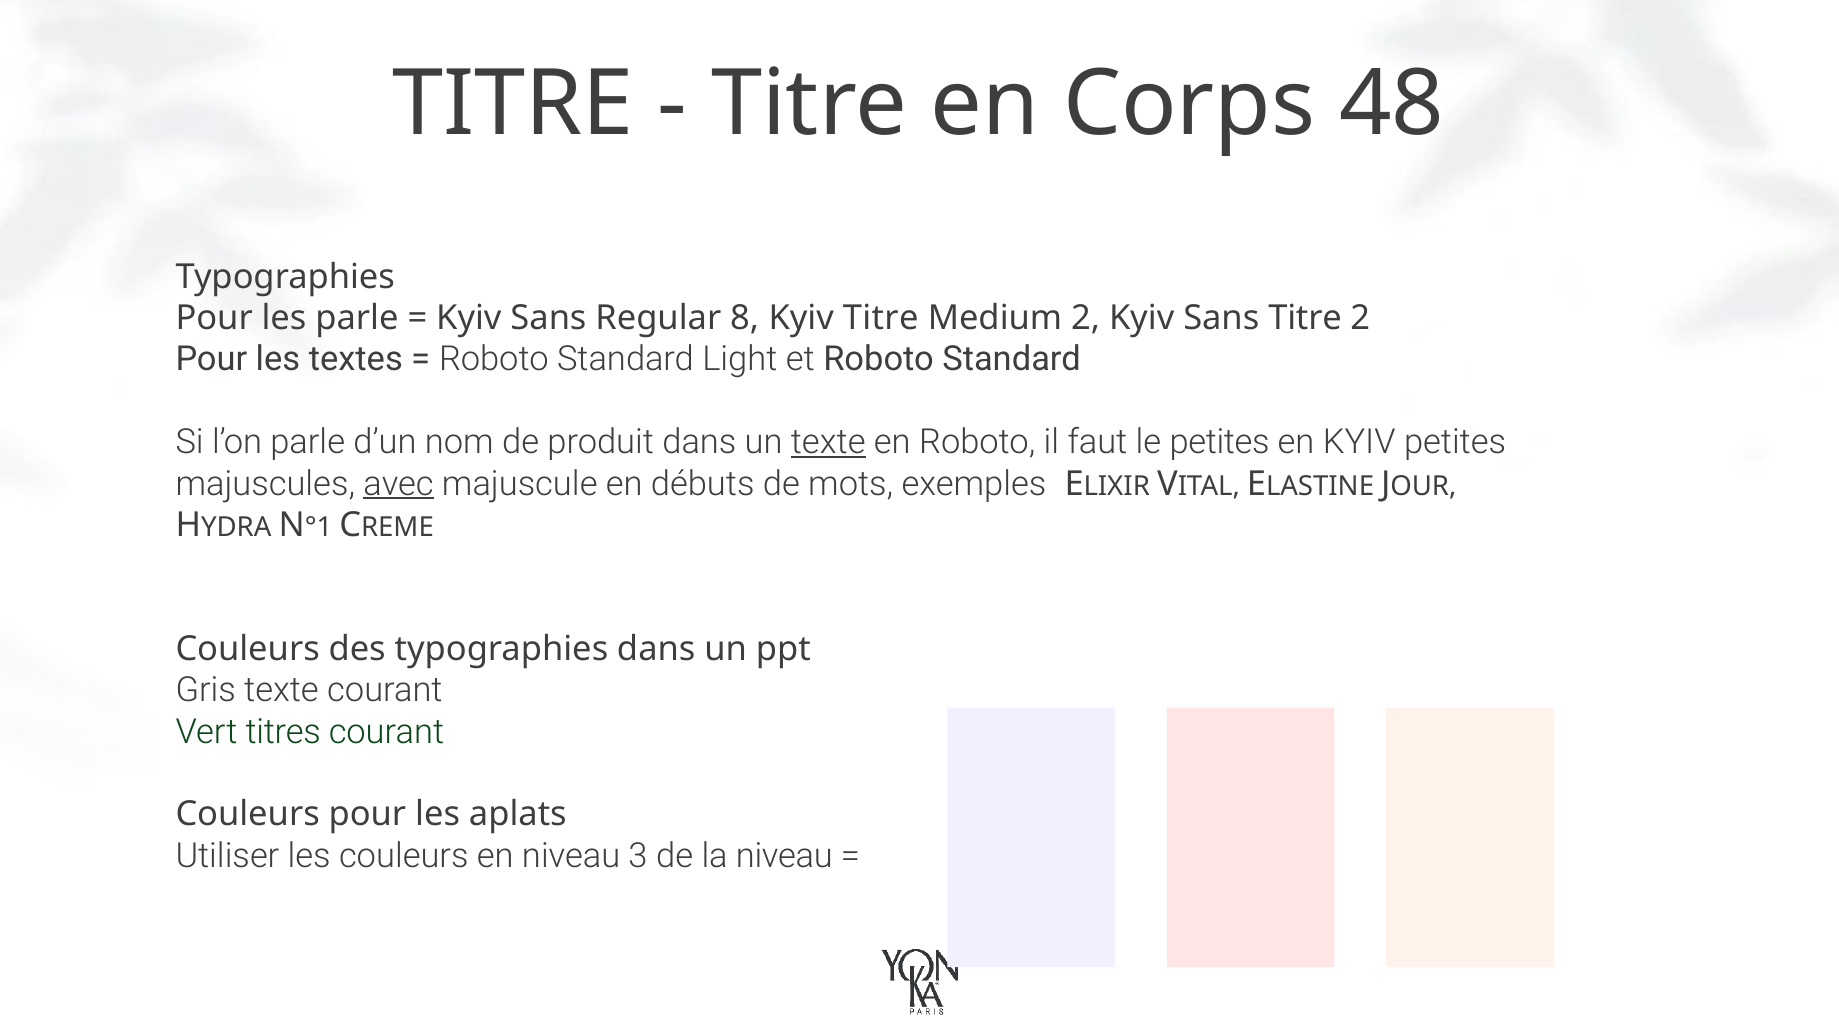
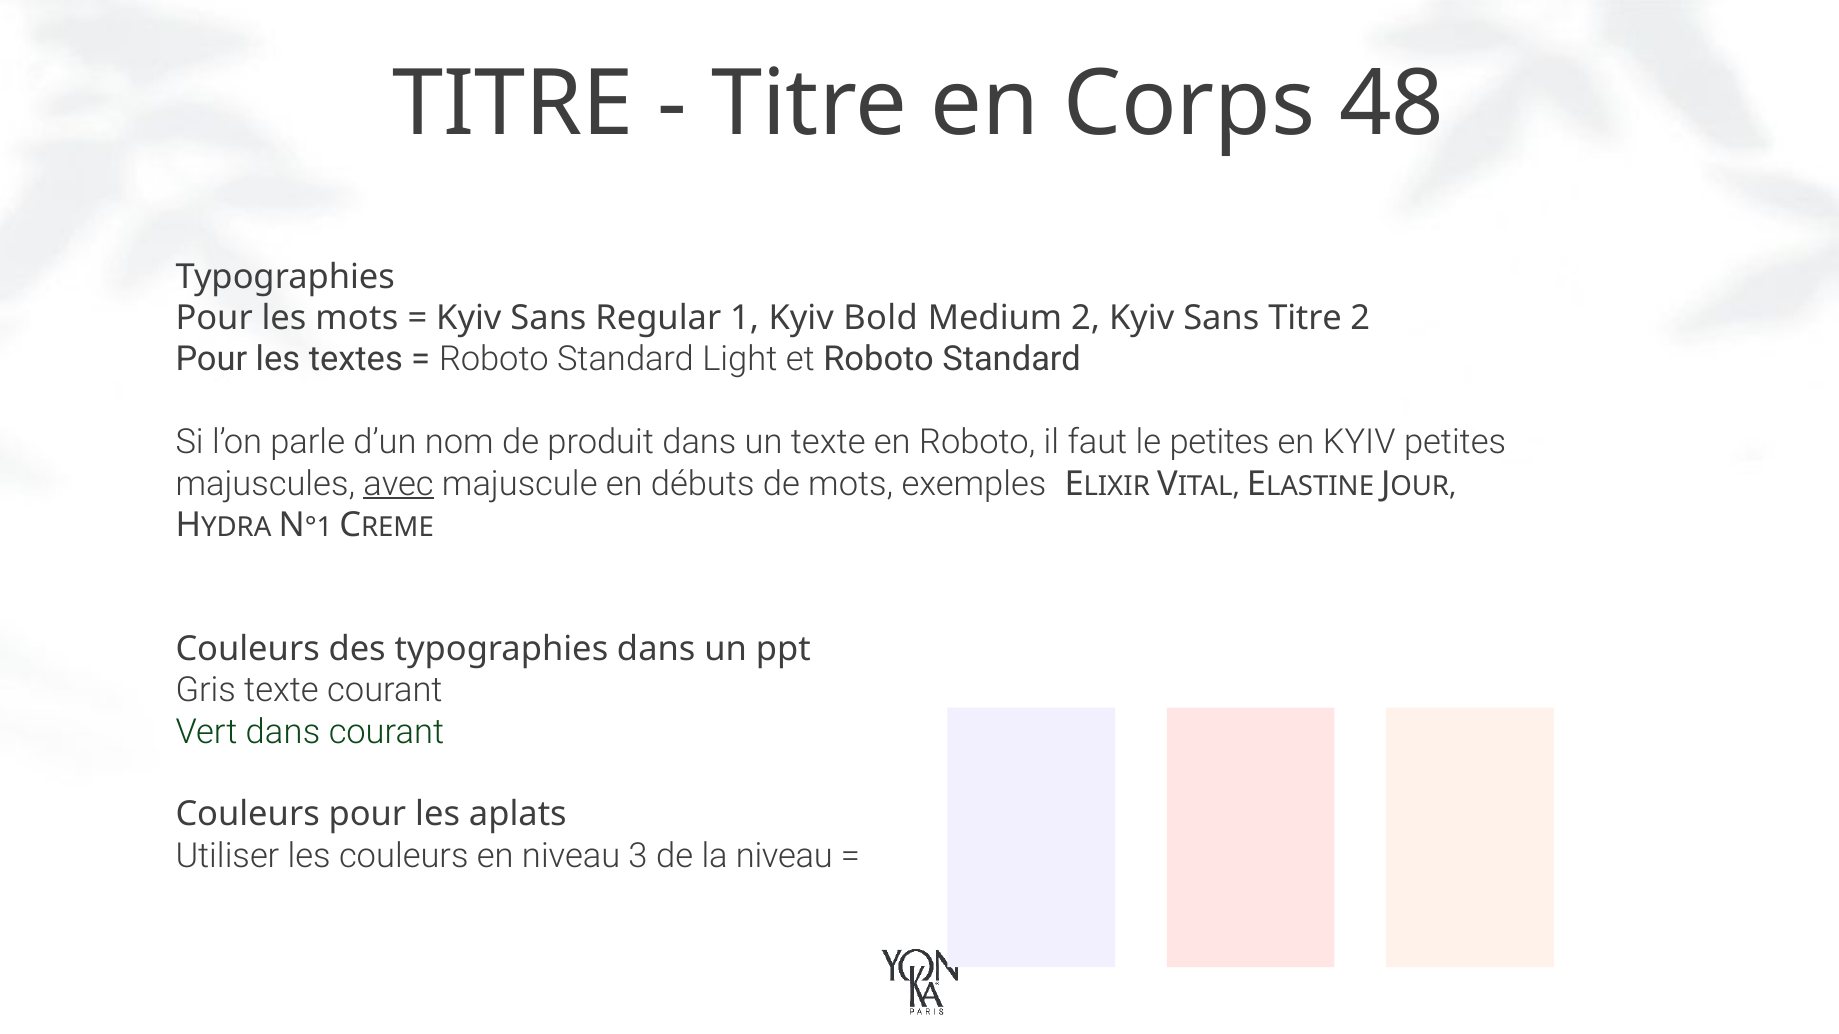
les parle: parle -> mots
8: 8 -> 1
Kyiv Titre: Titre -> Bold
texte at (828, 442) underline: present -> none
Vert titres: titres -> dans
